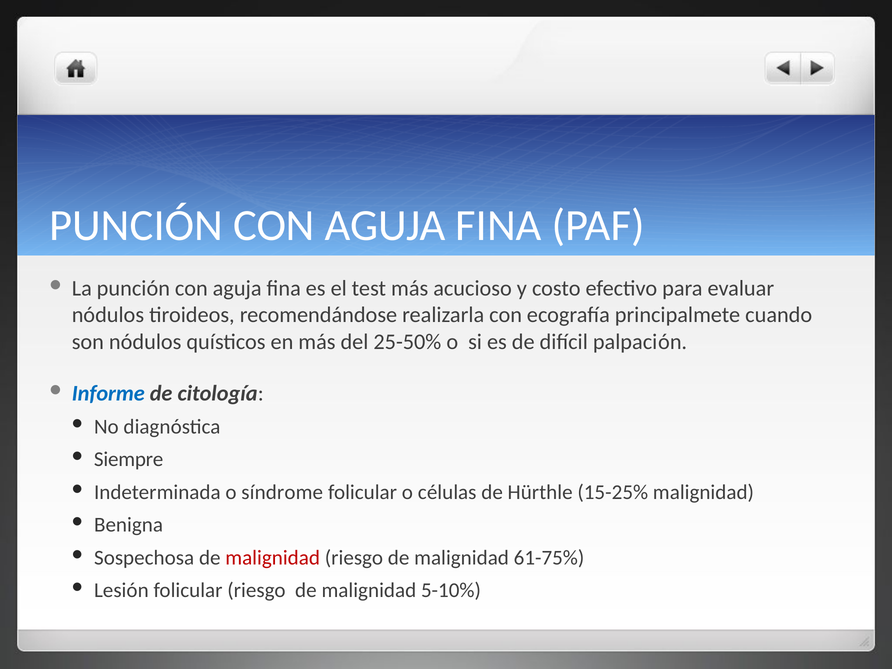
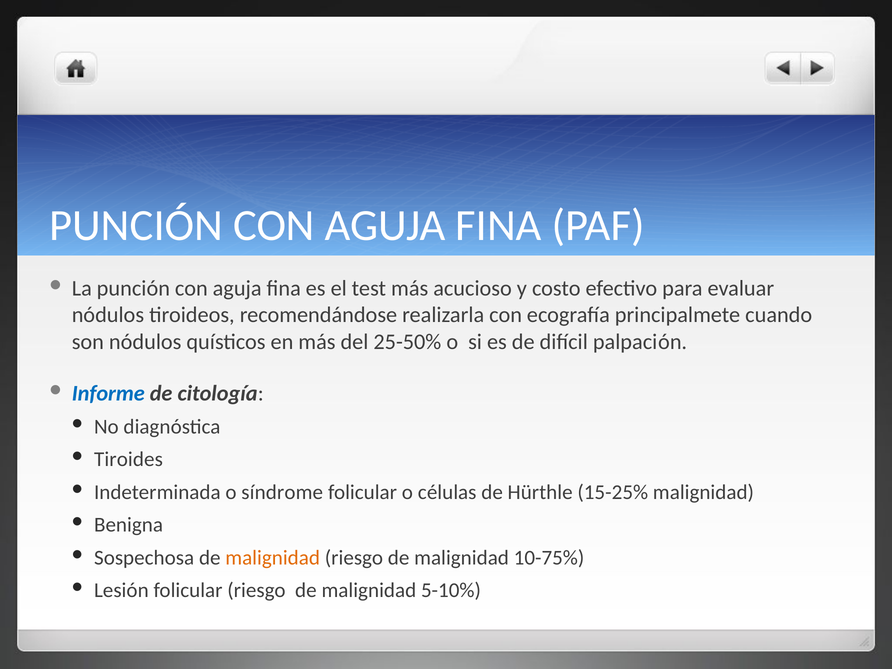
Siempre: Siempre -> Tiroides
malignidad at (273, 558) colour: red -> orange
61-75%: 61-75% -> 10-75%
